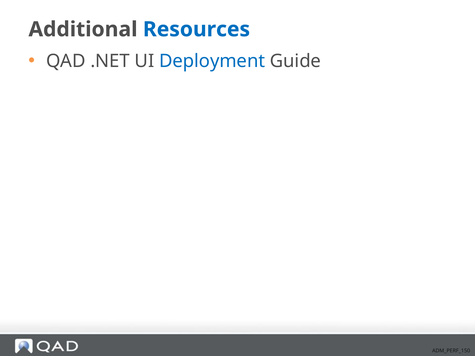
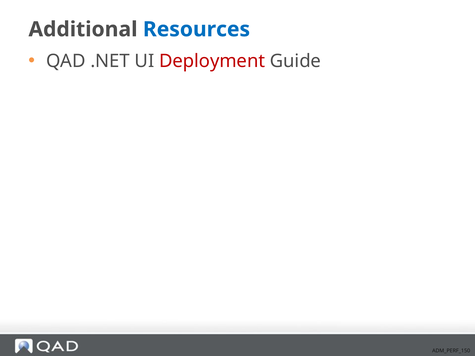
Deployment colour: blue -> red
